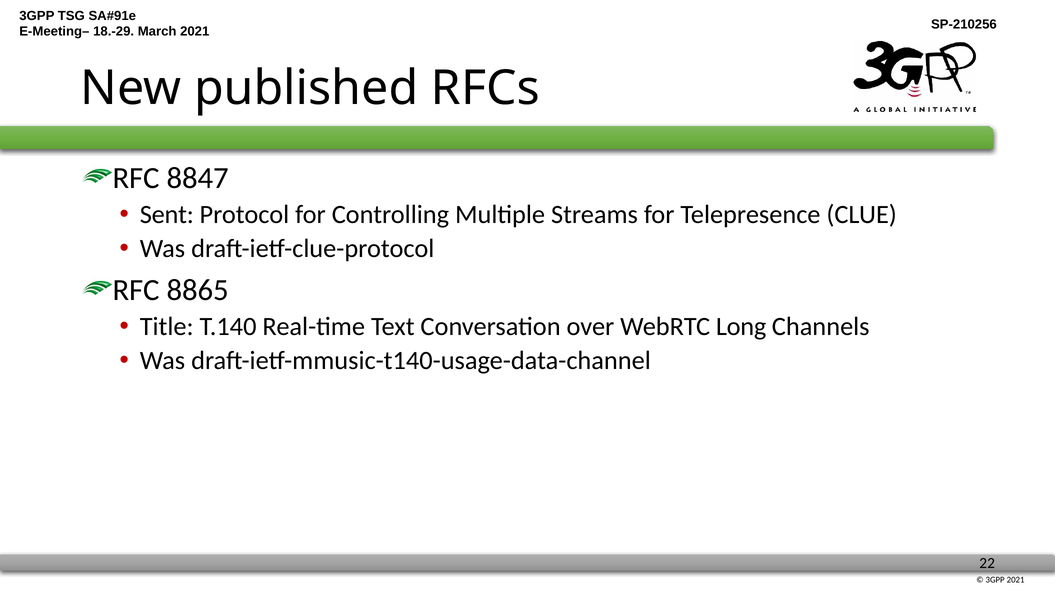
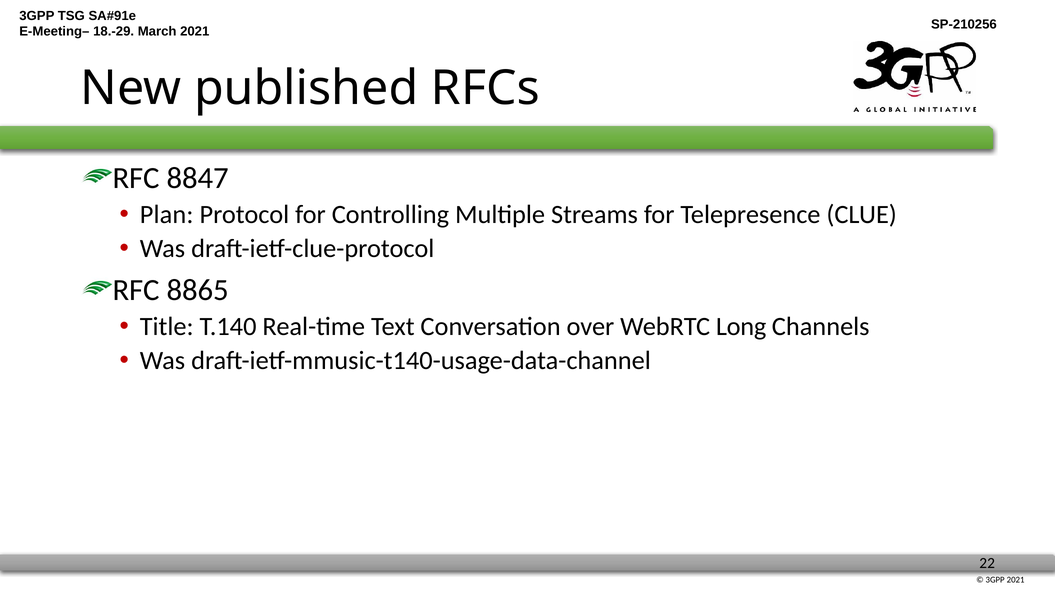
Sent: Sent -> Plan
